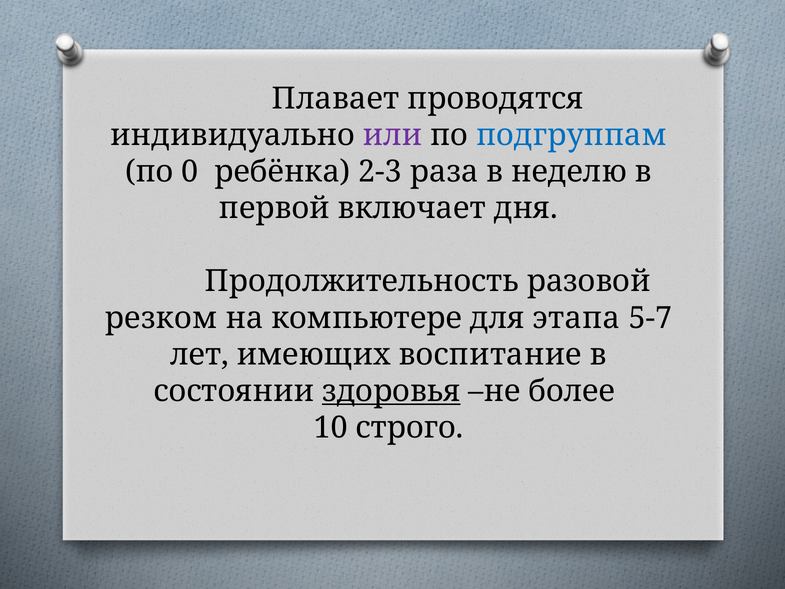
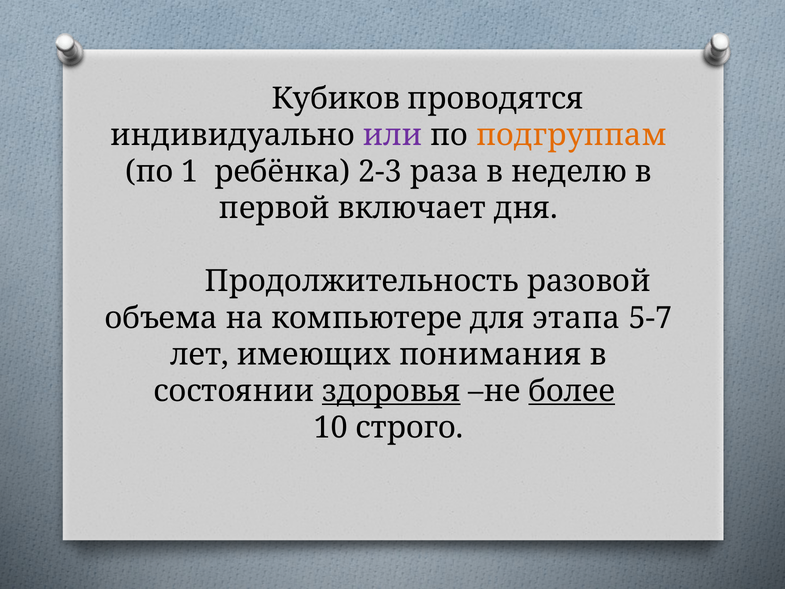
Плавает: Плавает -> Кубиков
подгруппам colour: blue -> orange
0: 0 -> 1
резком: резком -> объема
воспитание: воспитание -> понимания
более underline: none -> present
